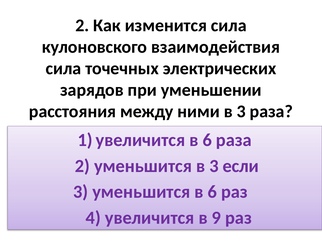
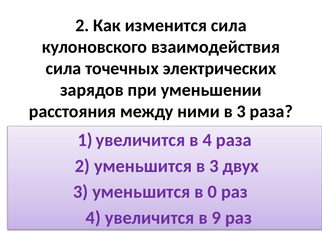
6 at (207, 140): 6 -> 4
если: если -> двух
уменьшится в 6: 6 -> 0
